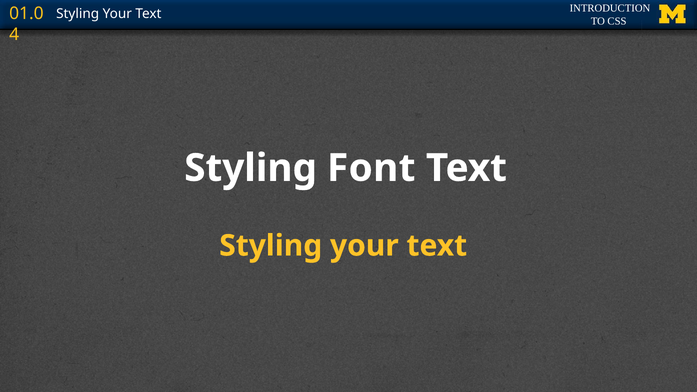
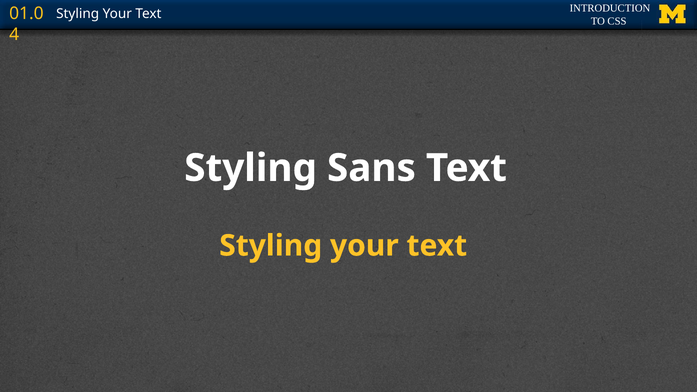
Font: Font -> Sans
